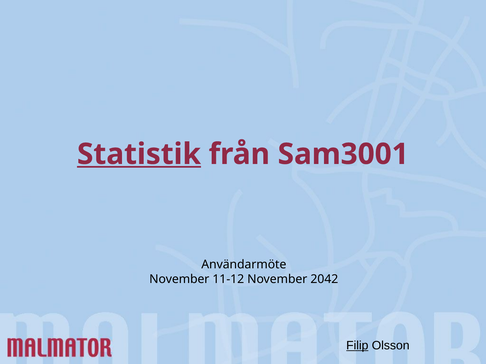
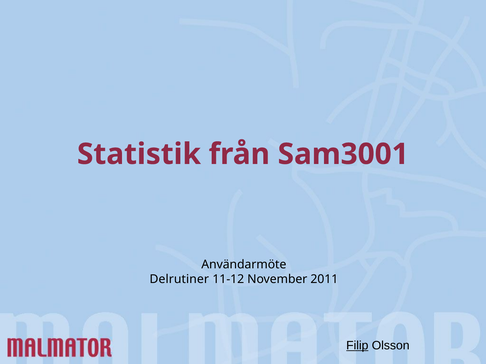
Statistik underline: present -> none
November at (179, 280): November -> Delrutiner
2042: 2042 -> 2011
